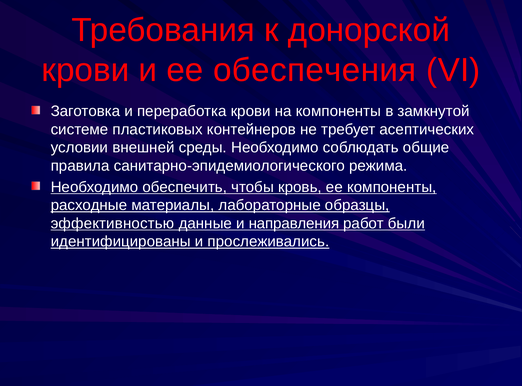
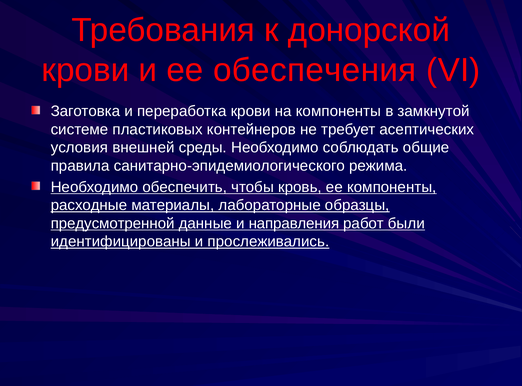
условии: условии -> условия
эффективностью: эффективностью -> предусмотренной
